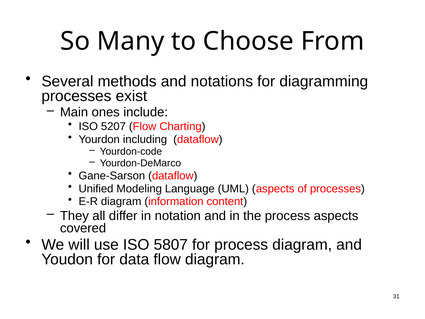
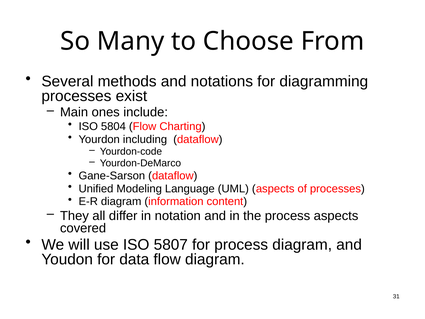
5207: 5207 -> 5804
